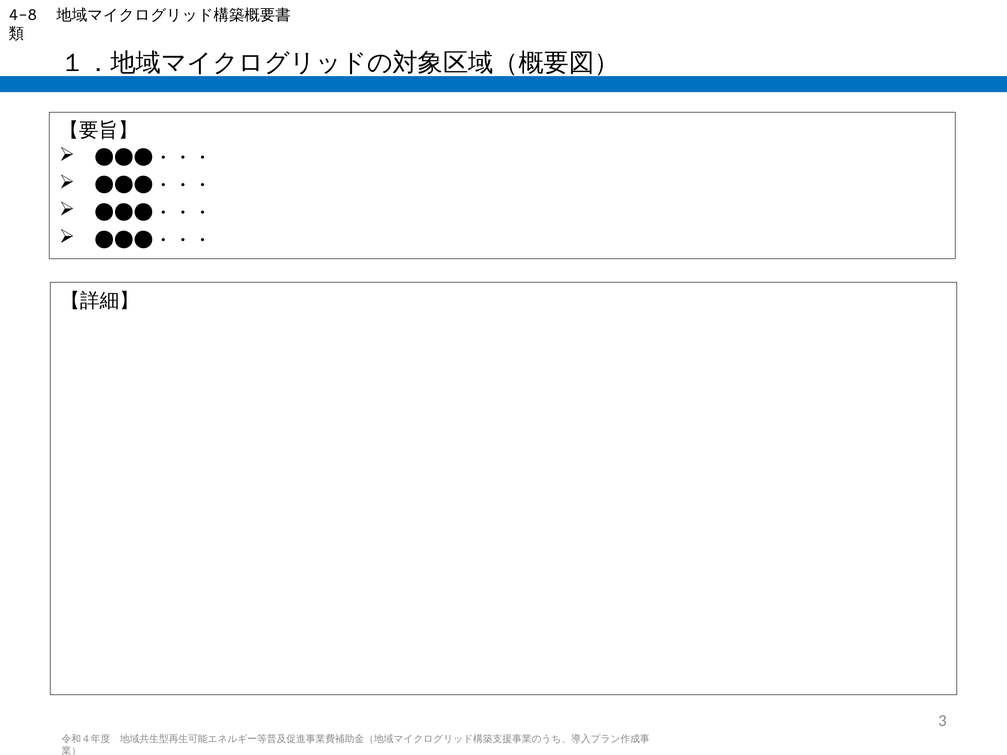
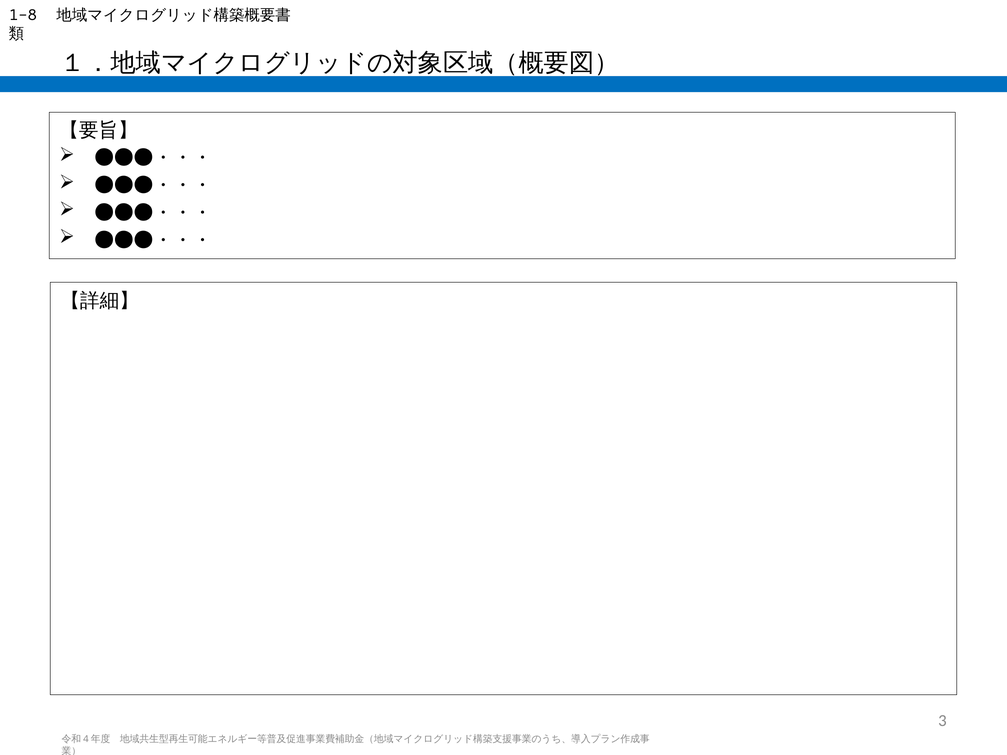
4-8: 4-8 -> 1-8
